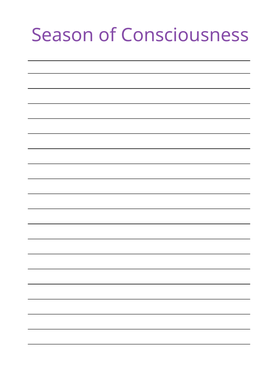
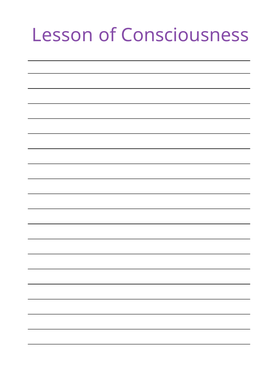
Season: Season -> Lesson
